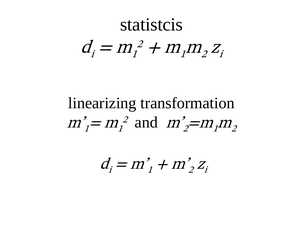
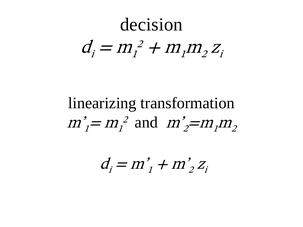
statistcis: statistcis -> decision
